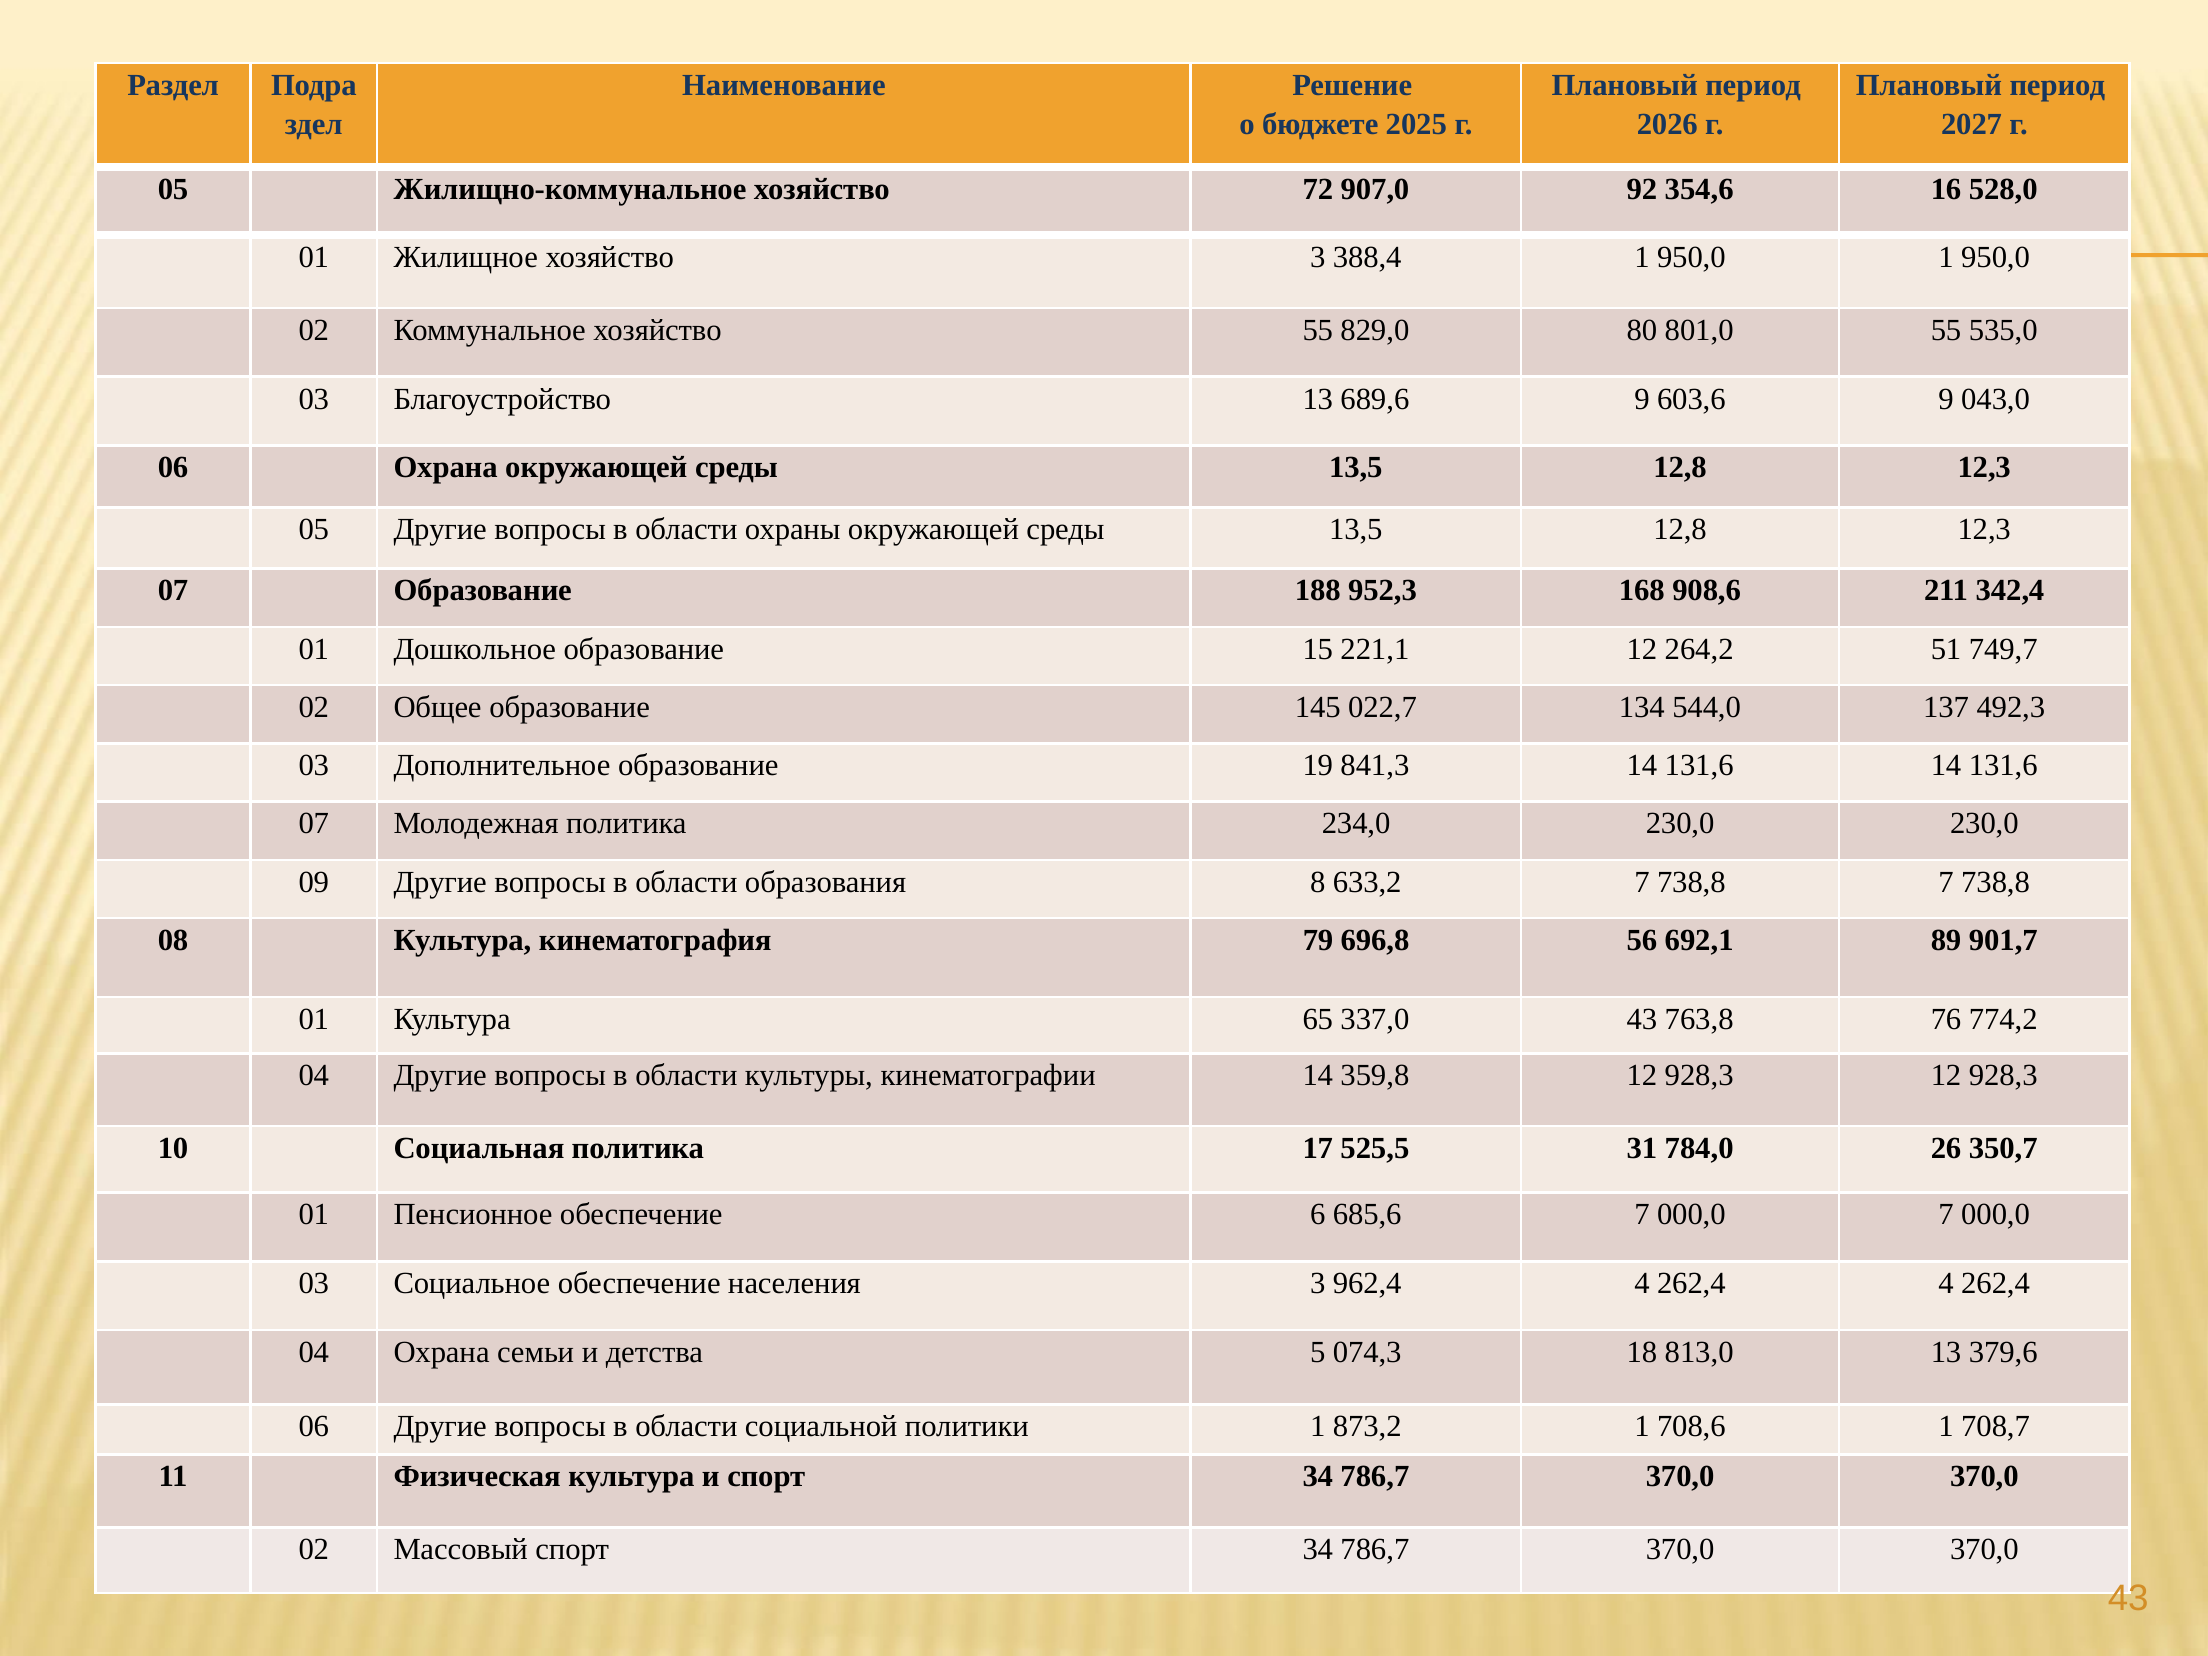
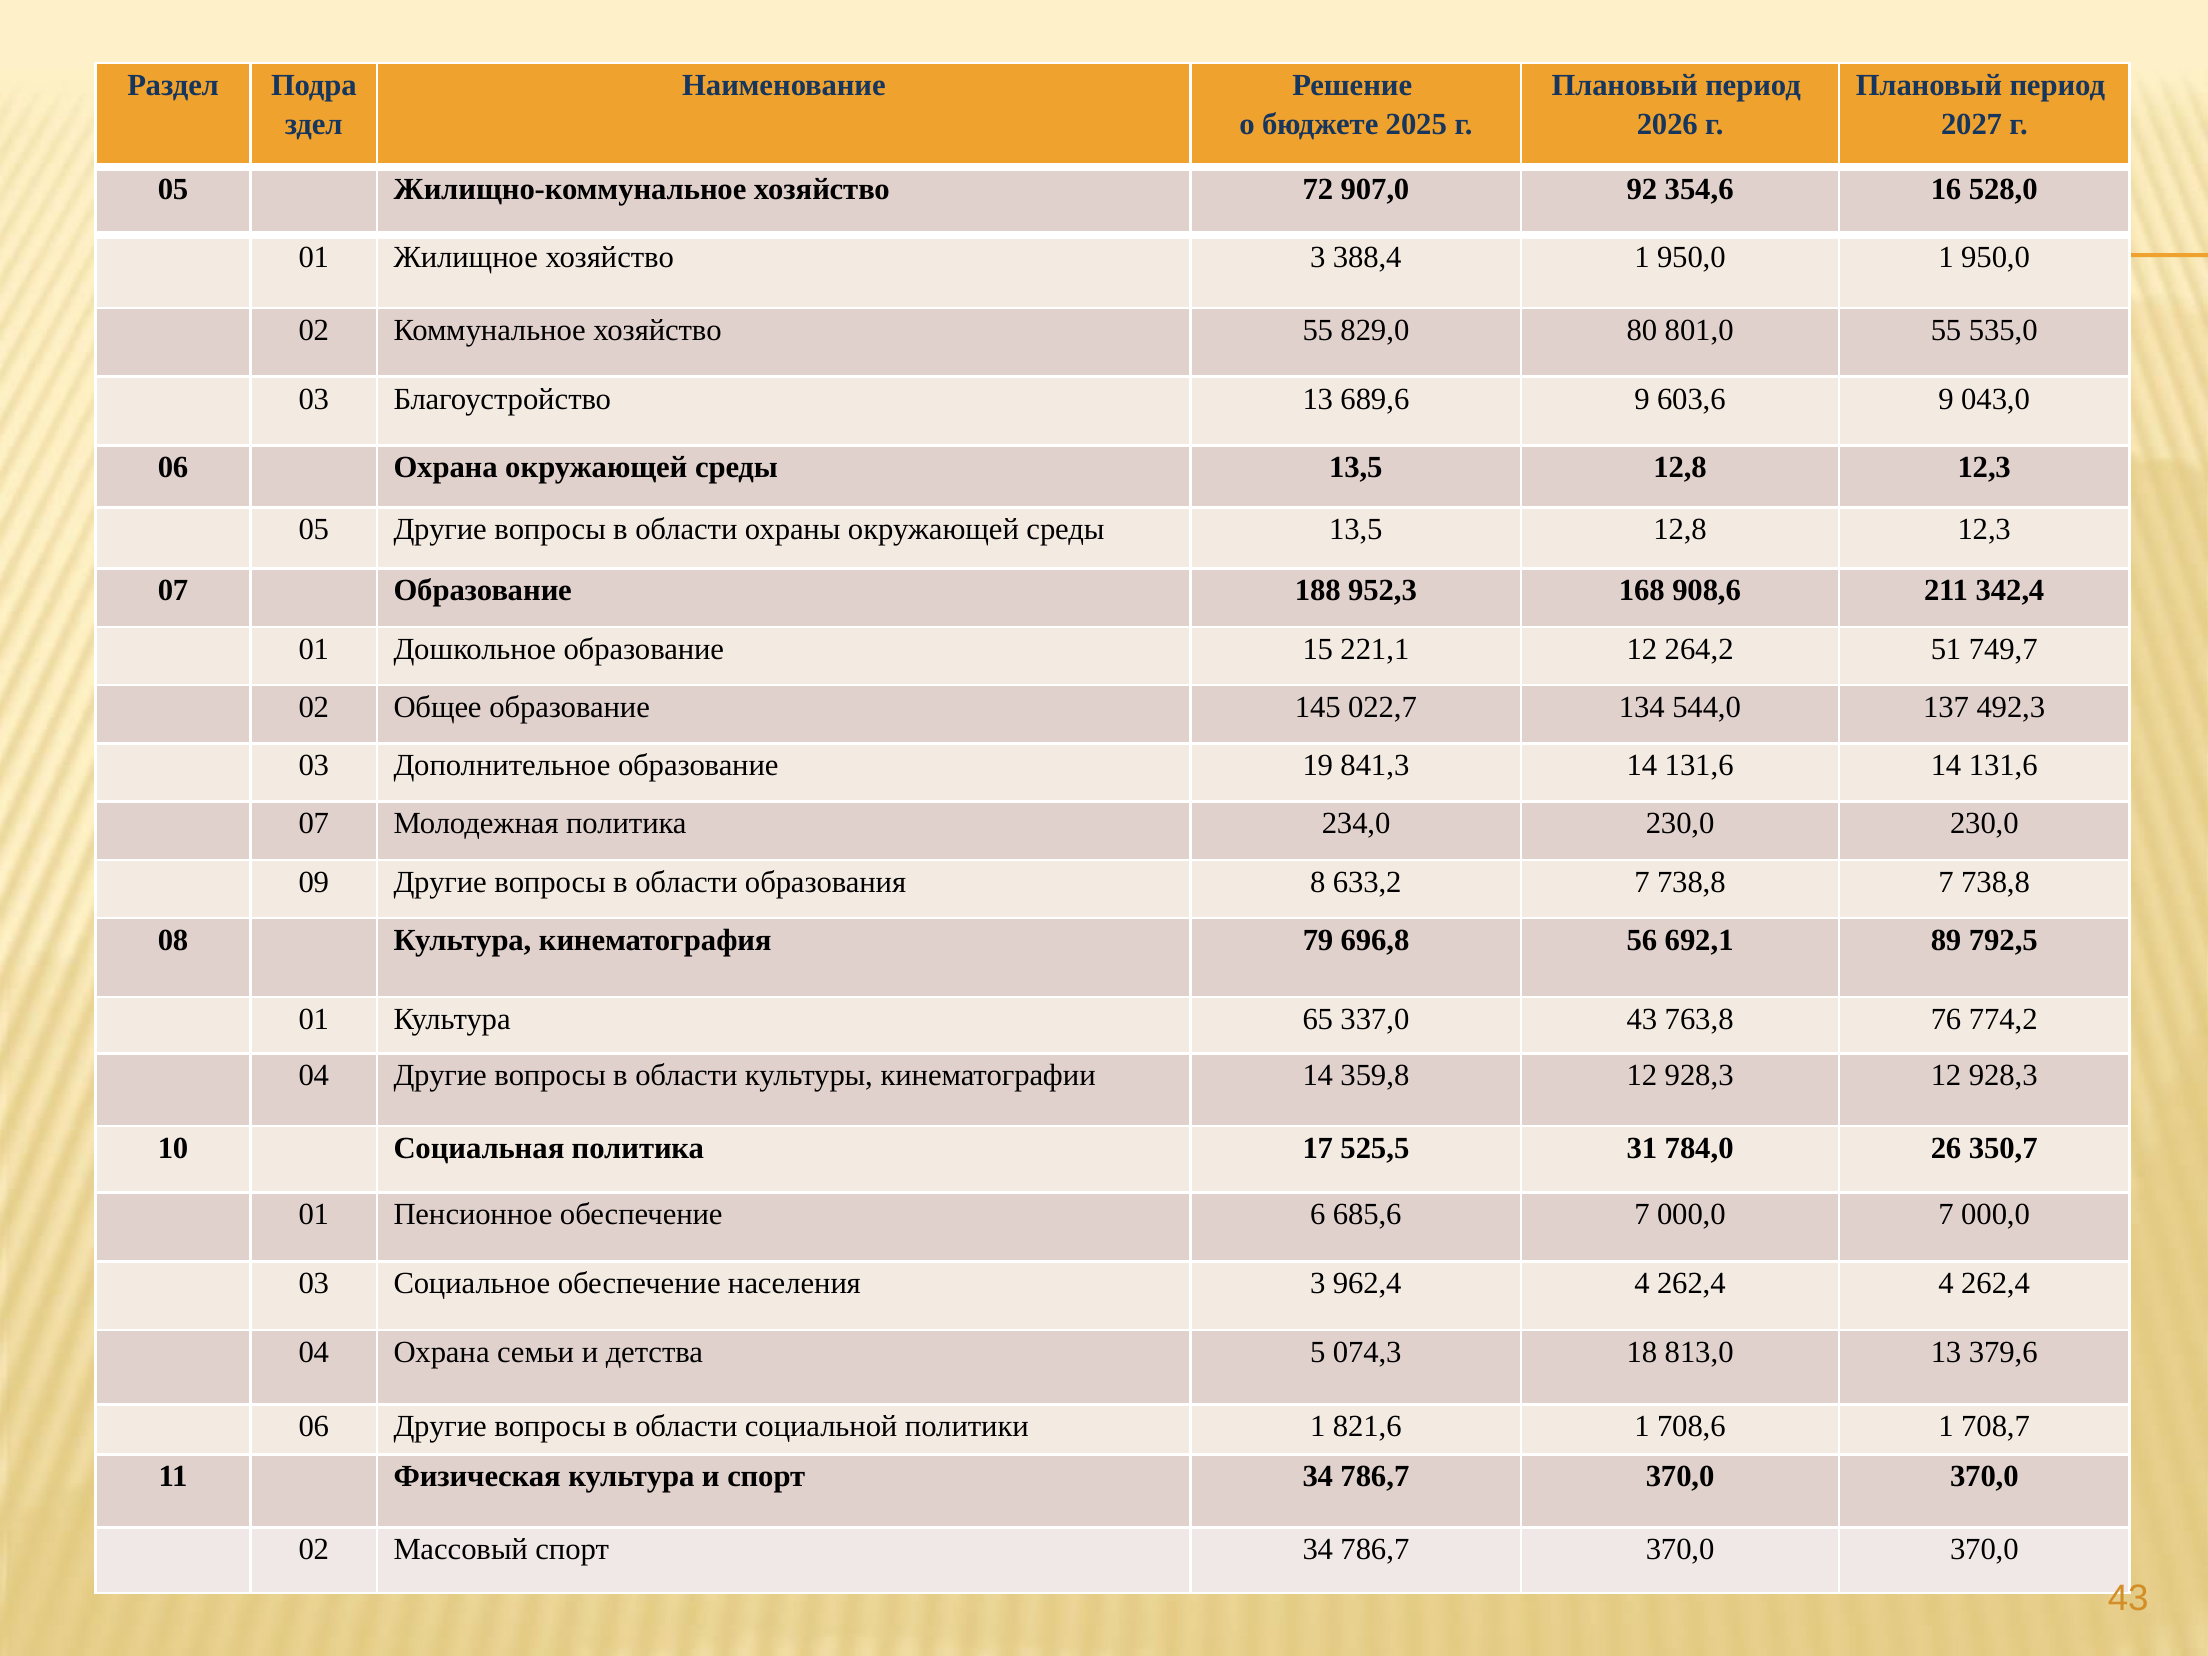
901,7: 901,7 -> 792,5
873,2: 873,2 -> 821,6
